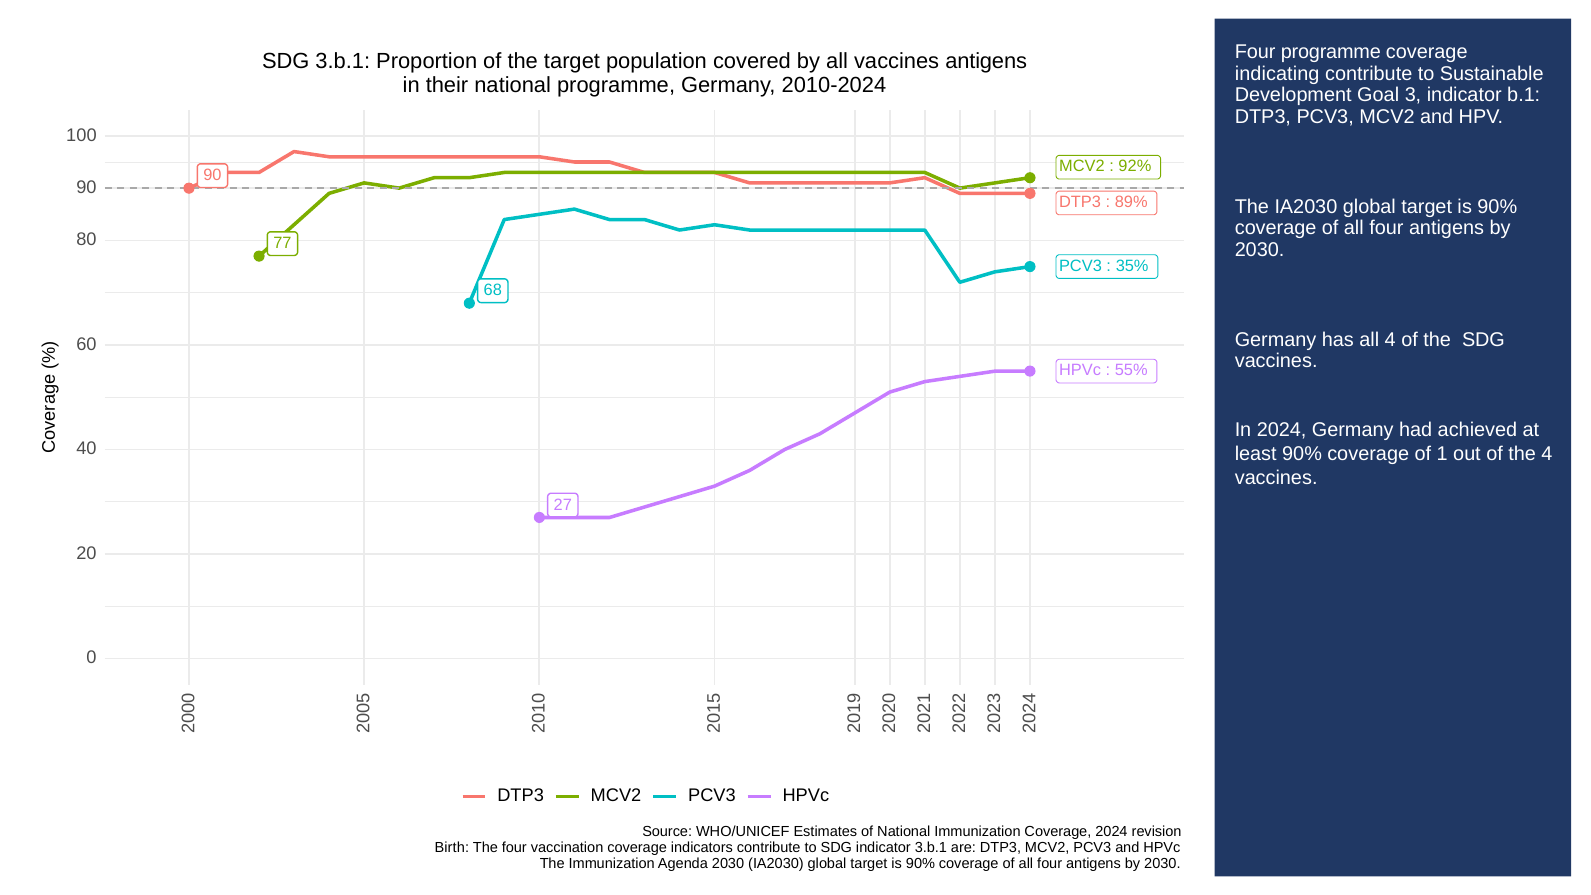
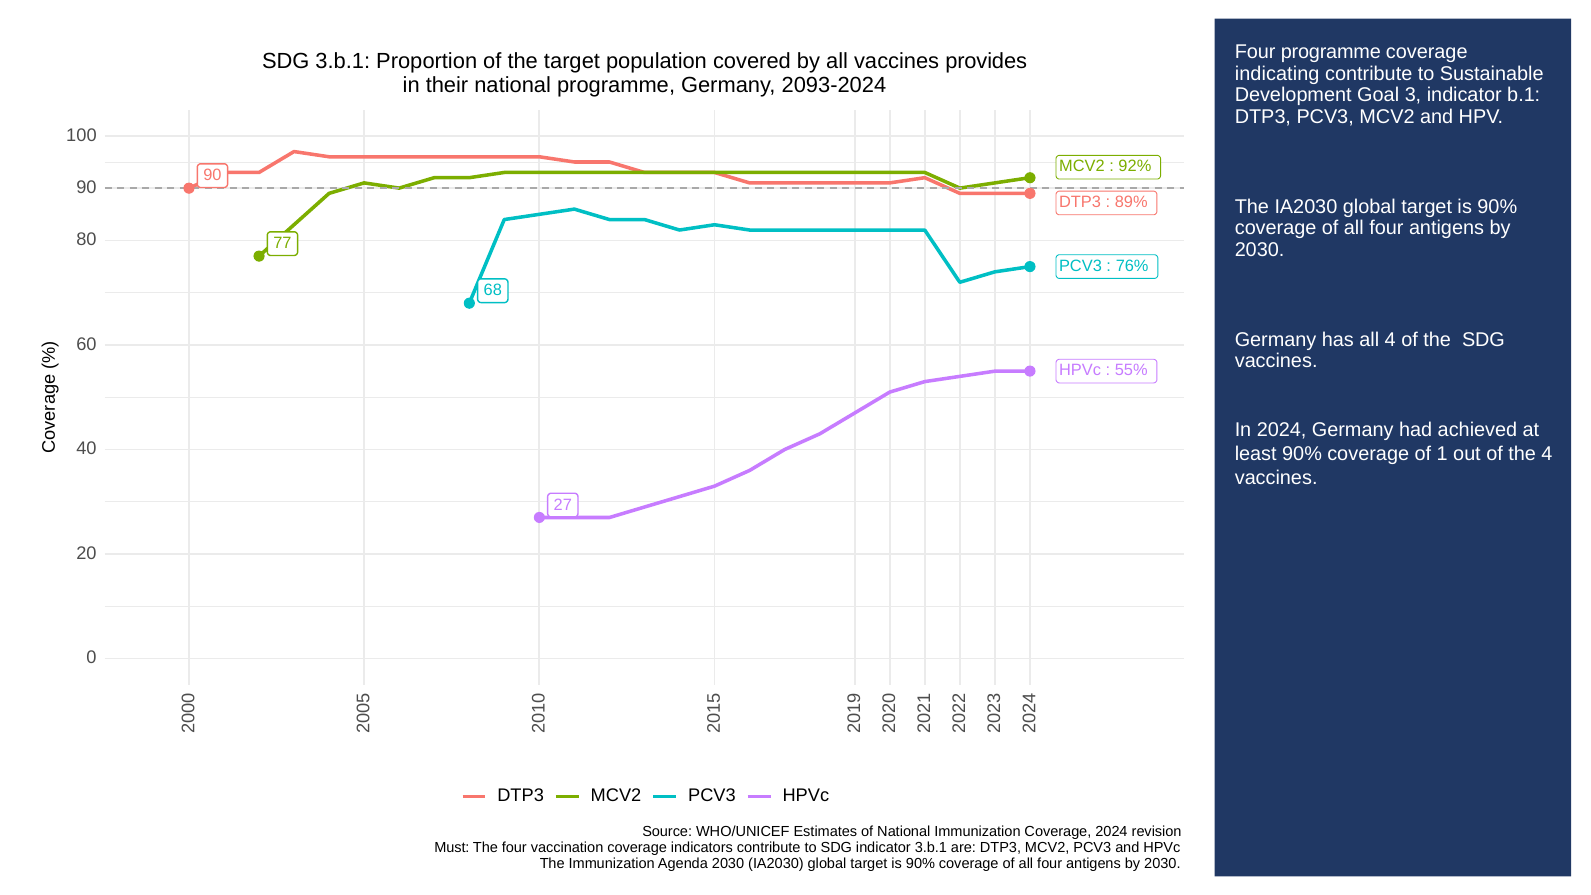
vaccines antigens: antigens -> provides
2010-2024: 2010-2024 -> 2093-2024
35%: 35% -> 76%
Birth: Birth -> Must
